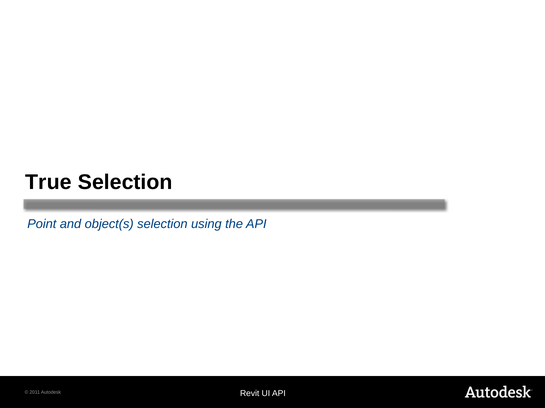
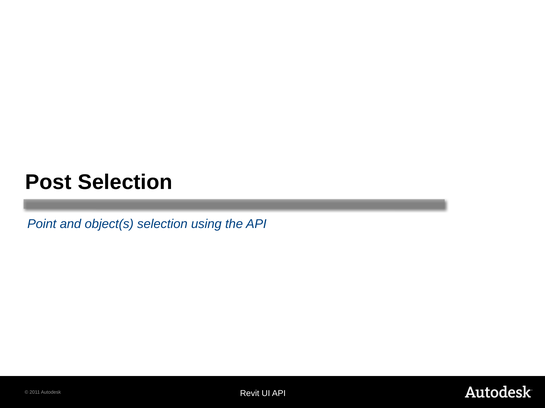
True: True -> Post
